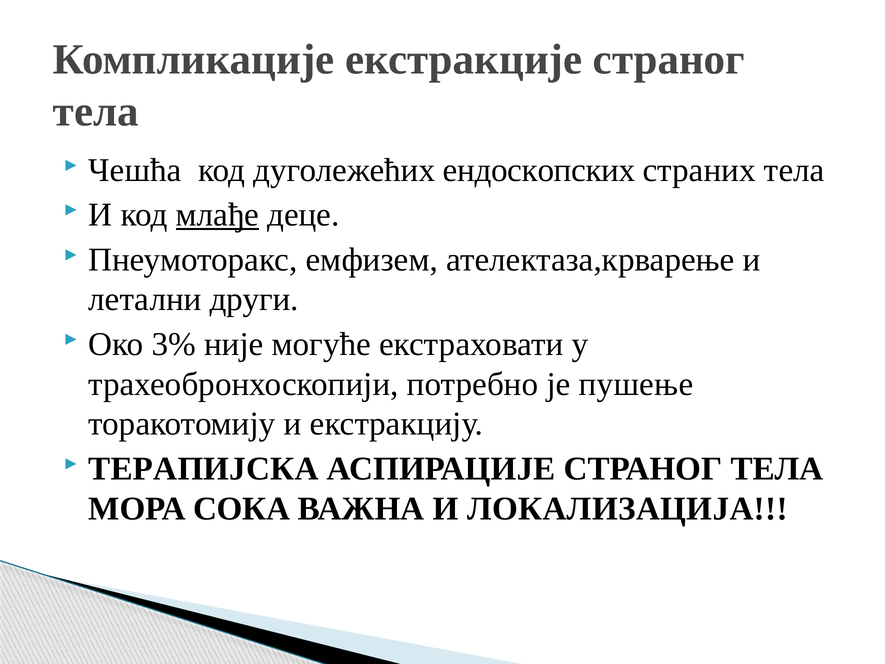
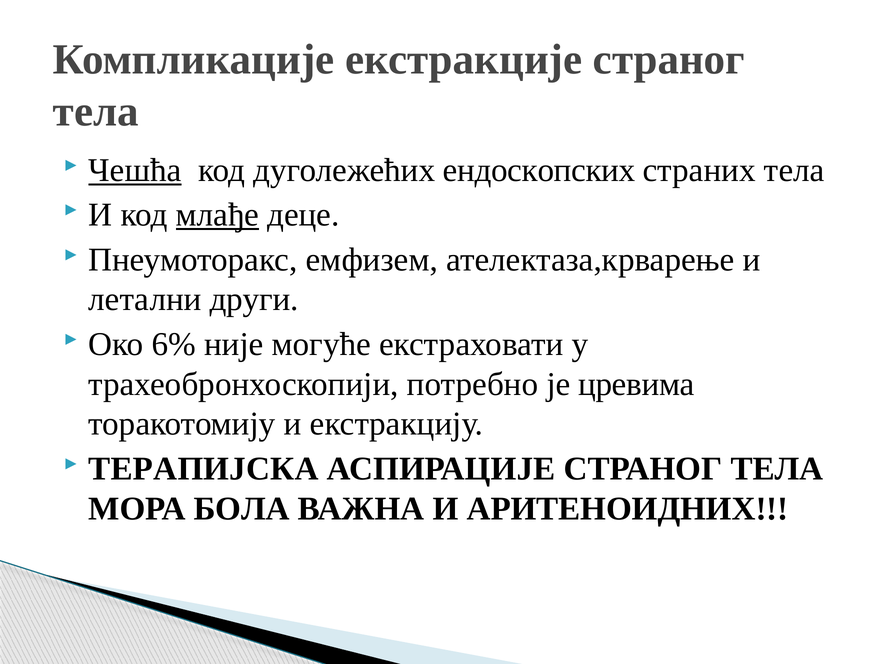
Чешћа underline: none -> present
3%: 3% -> 6%
пушење: пушење -> цревима
СОКА: СОКА -> БОЛА
ЛОКАЛИЗАЦИЈА: ЛОКАЛИЗАЦИЈА -> АРИТЕНОИДНИХ
